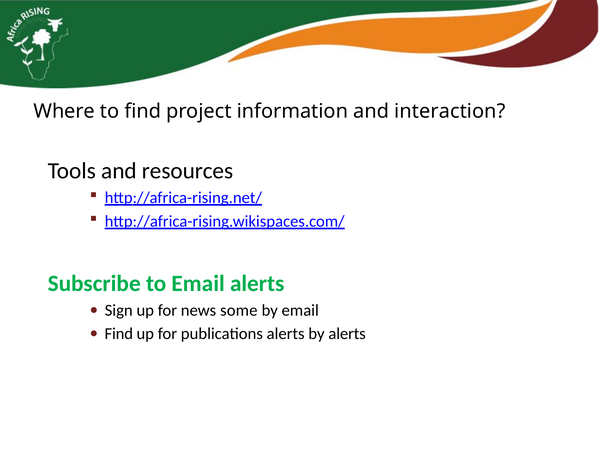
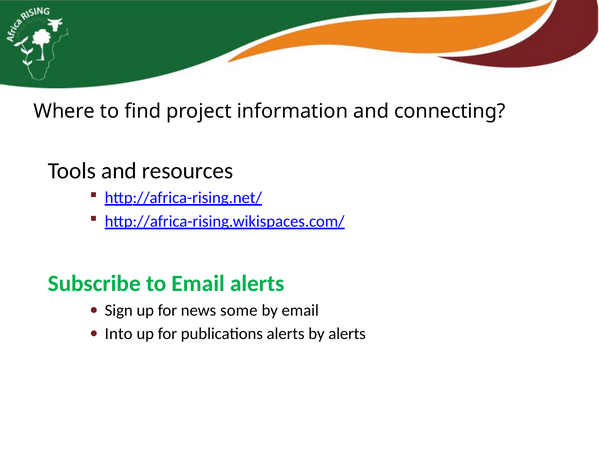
interaction: interaction -> connecting
Find at (119, 334): Find -> Into
